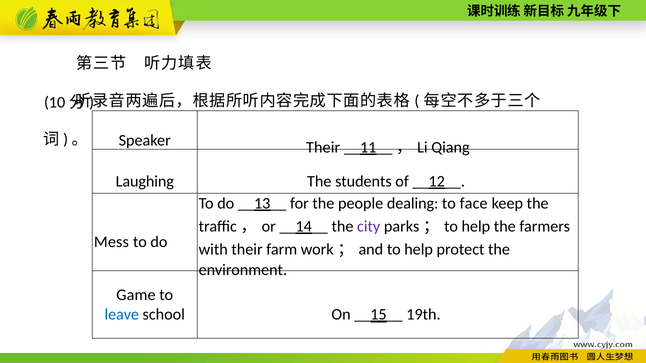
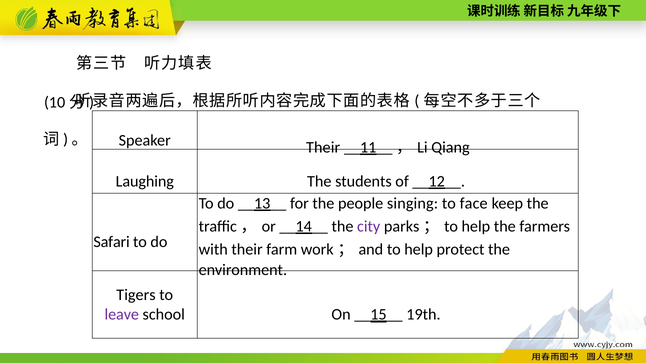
dealing: dealing -> singing
Mess: Mess -> Safari
Game: Game -> Tigers
leave colour: blue -> purple
